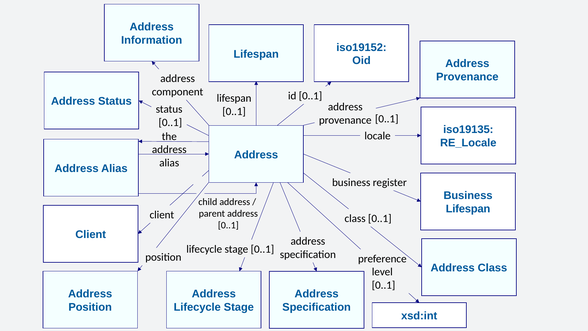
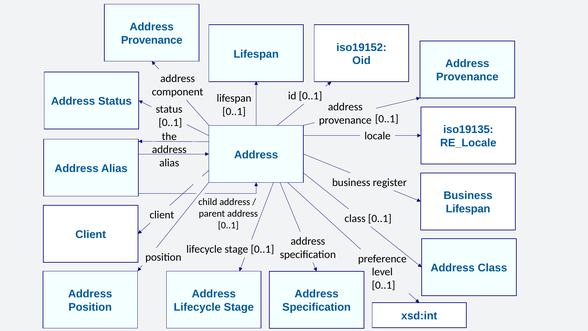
Information at (152, 40): Information -> Provenance
